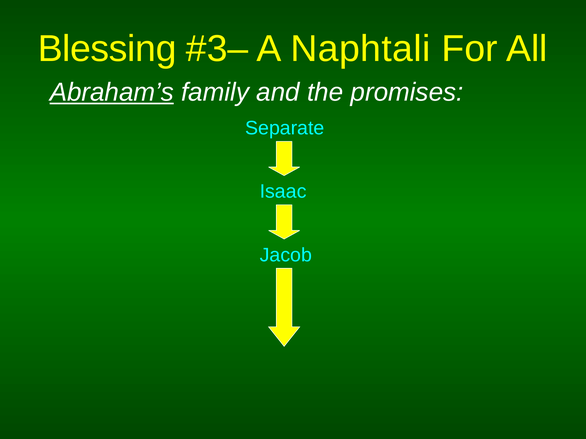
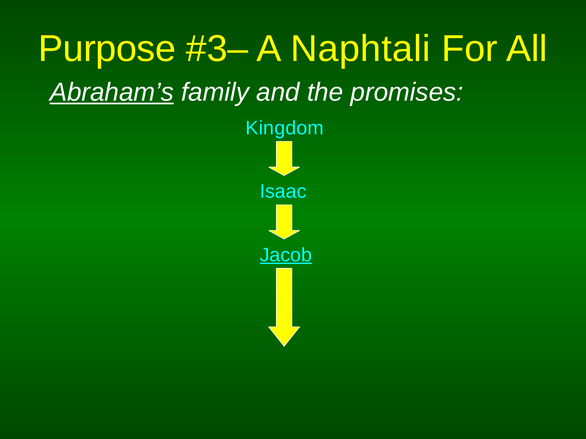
Blessing: Blessing -> Purpose
Separate: Separate -> Kingdom
Jacob underline: none -> present
